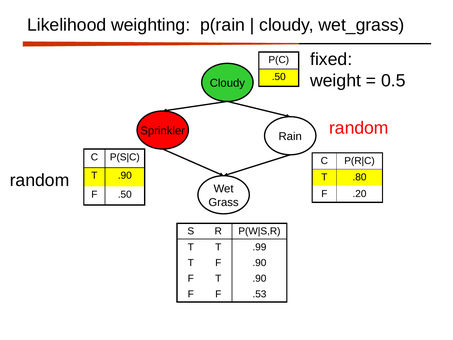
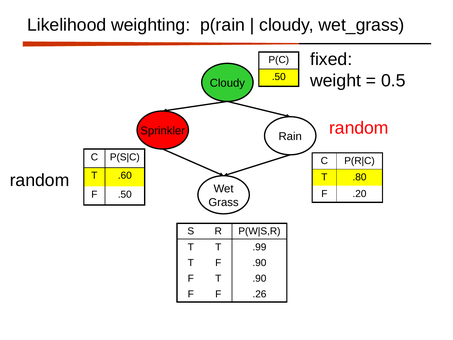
.90 at (125, 176): .90 -> .60
.53: .53 -> .26
